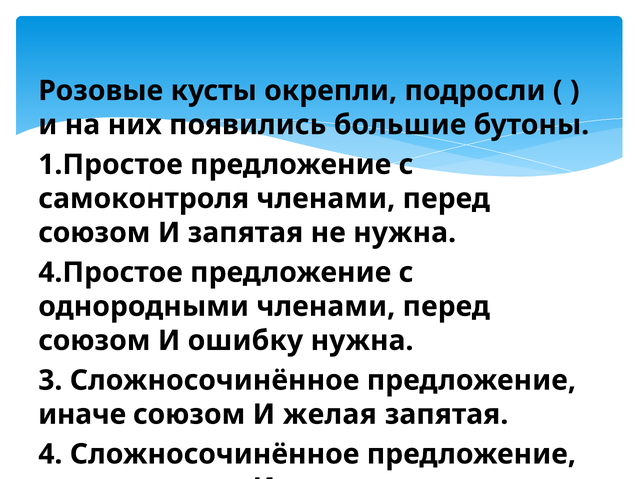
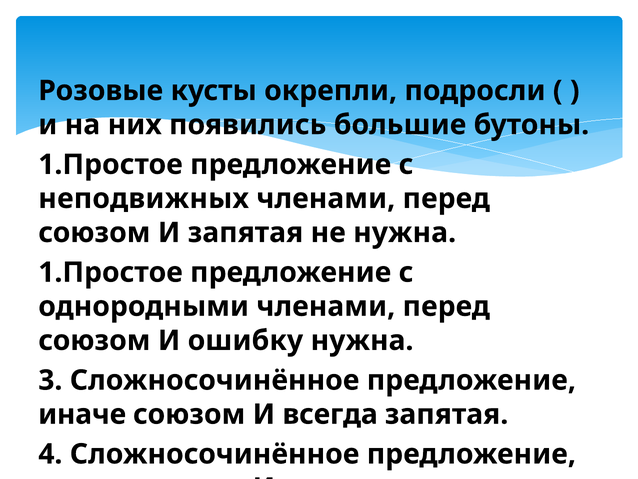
самоконтроля: самоконтроля -> неподвижных
4.Простое at (111, 272): 4.Простое -> 1.Простое
желая: желая -> всегда
